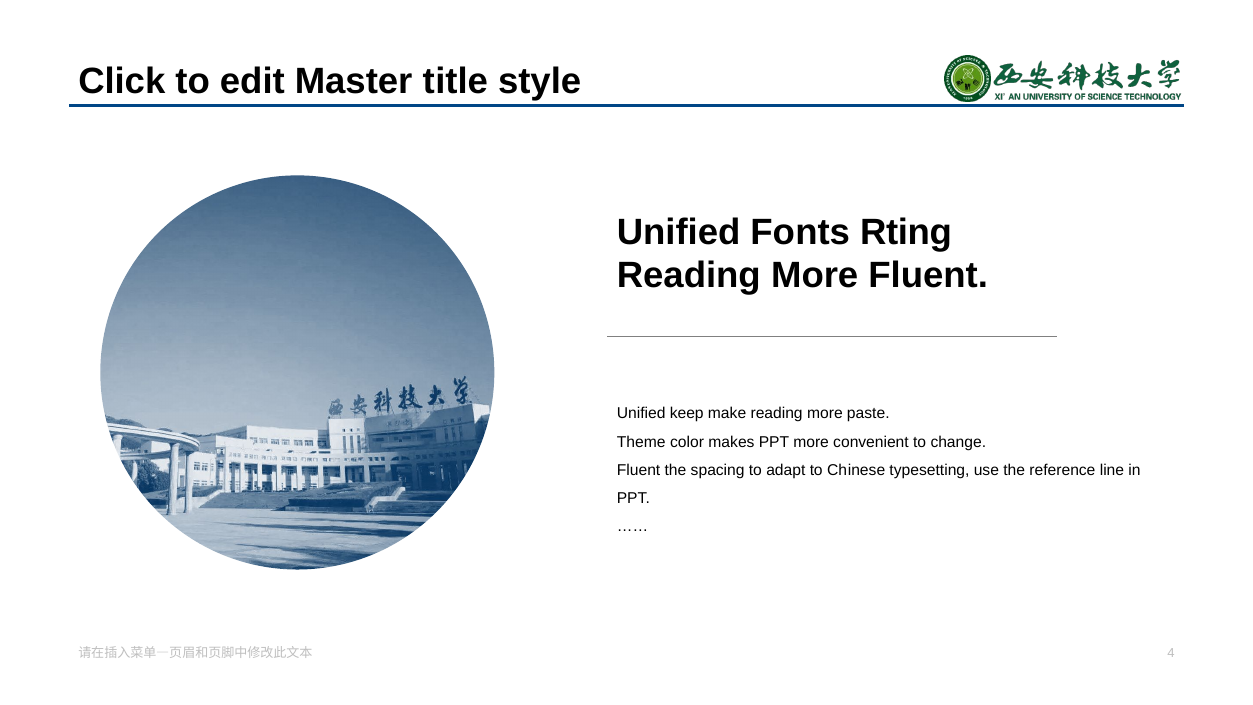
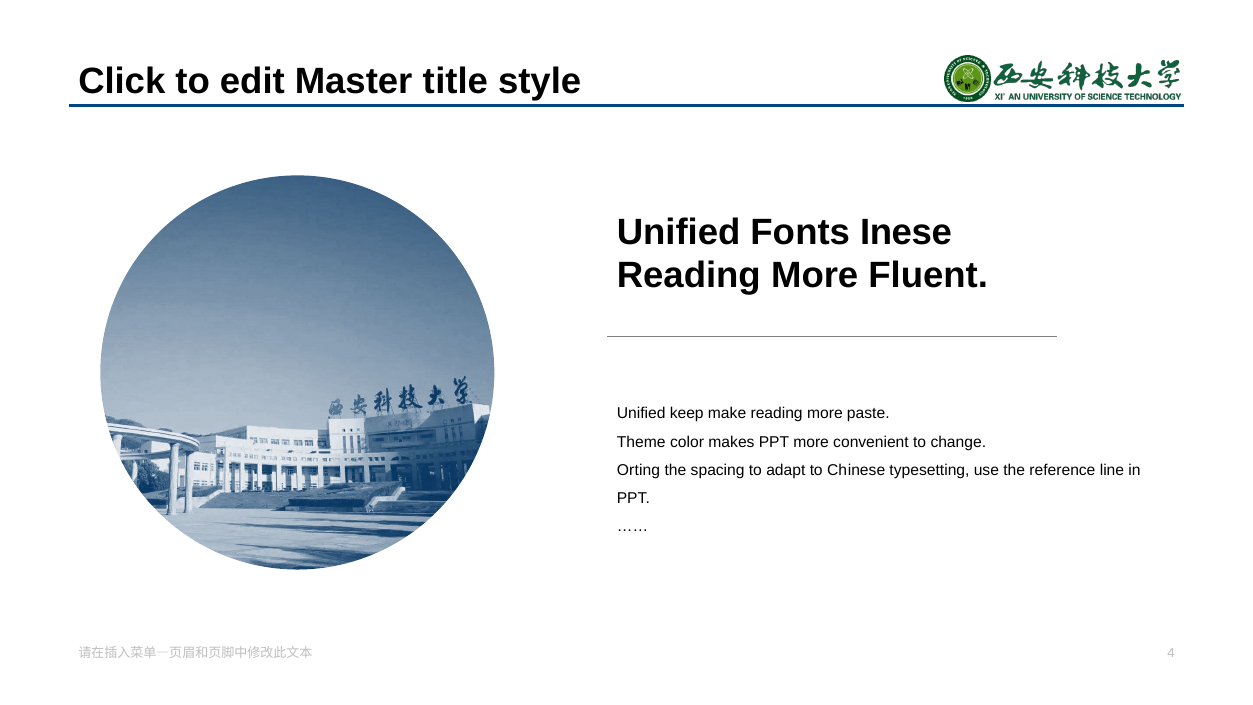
nts Rting: Rting -> Inese
Fluent at (639, 470): Fluent -> Orting
